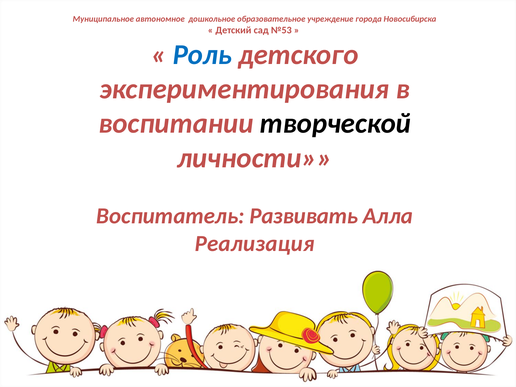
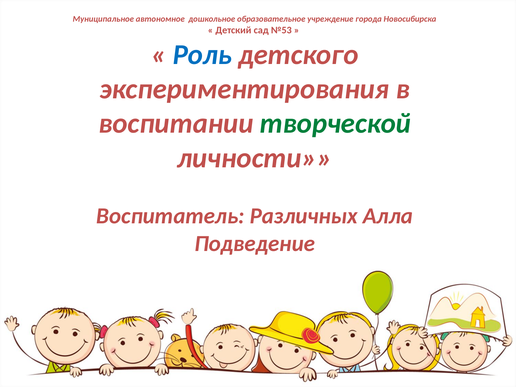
творческой colour: black -> green
Развивать: Развивать -> Различных
Реализация: Реализация -> Подведение
